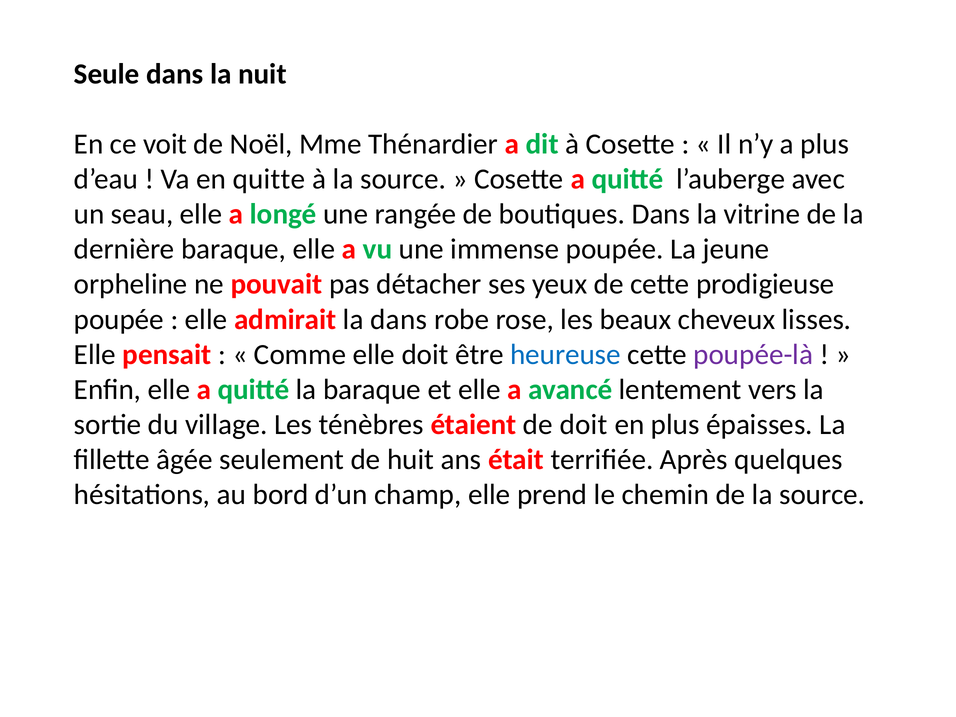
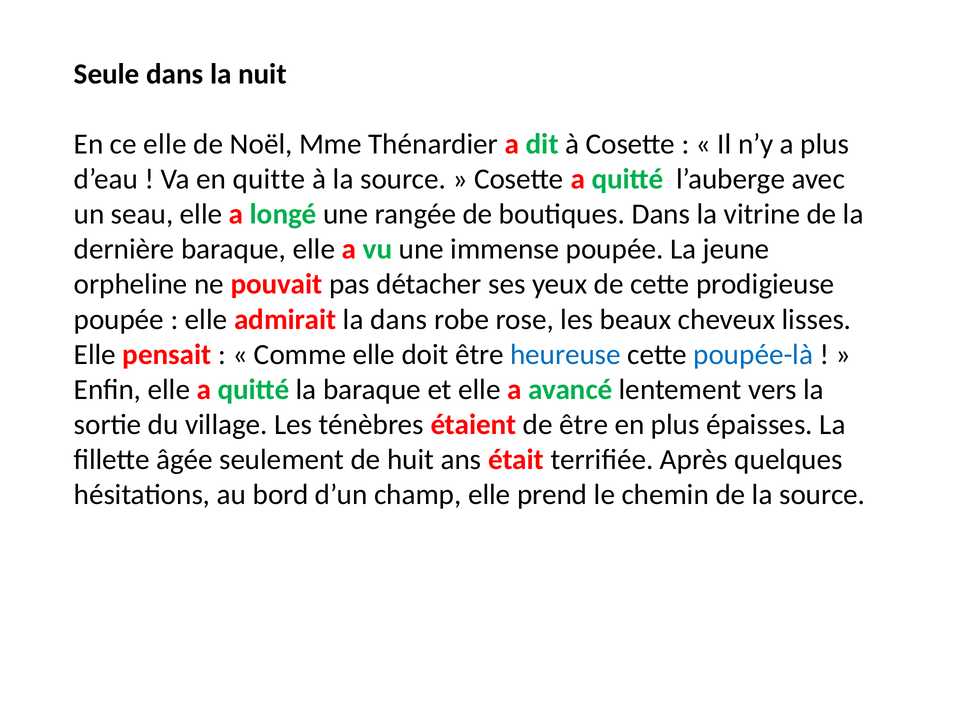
ce voit: voit -> elle
poupée-là colour: purple -> blue
de doit: doit -> être
